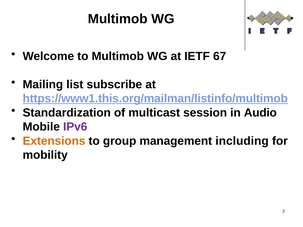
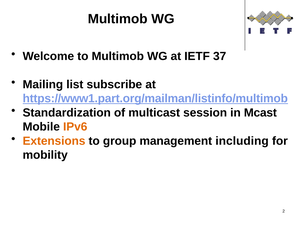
67: 67 -> 37
https://www1.this.org/mailman/listinfo/multimob: https://www1.this.org/mailman/listinfo/multimob -> https://www1.part.org/mailman/listinfo/multimob
Audio: Audio -> Mcast
IPv6 colour: purple -> orange
